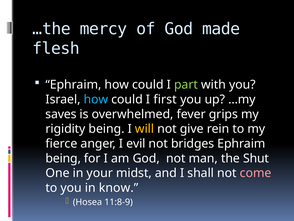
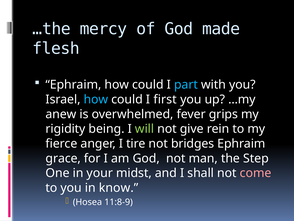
part colour: light green -> light blue
saves: saves -> anew
will colour: yellow -> light green
evil: evil -> tire
being at (63, 158): being -> grace
Shut: Shut -> Step
